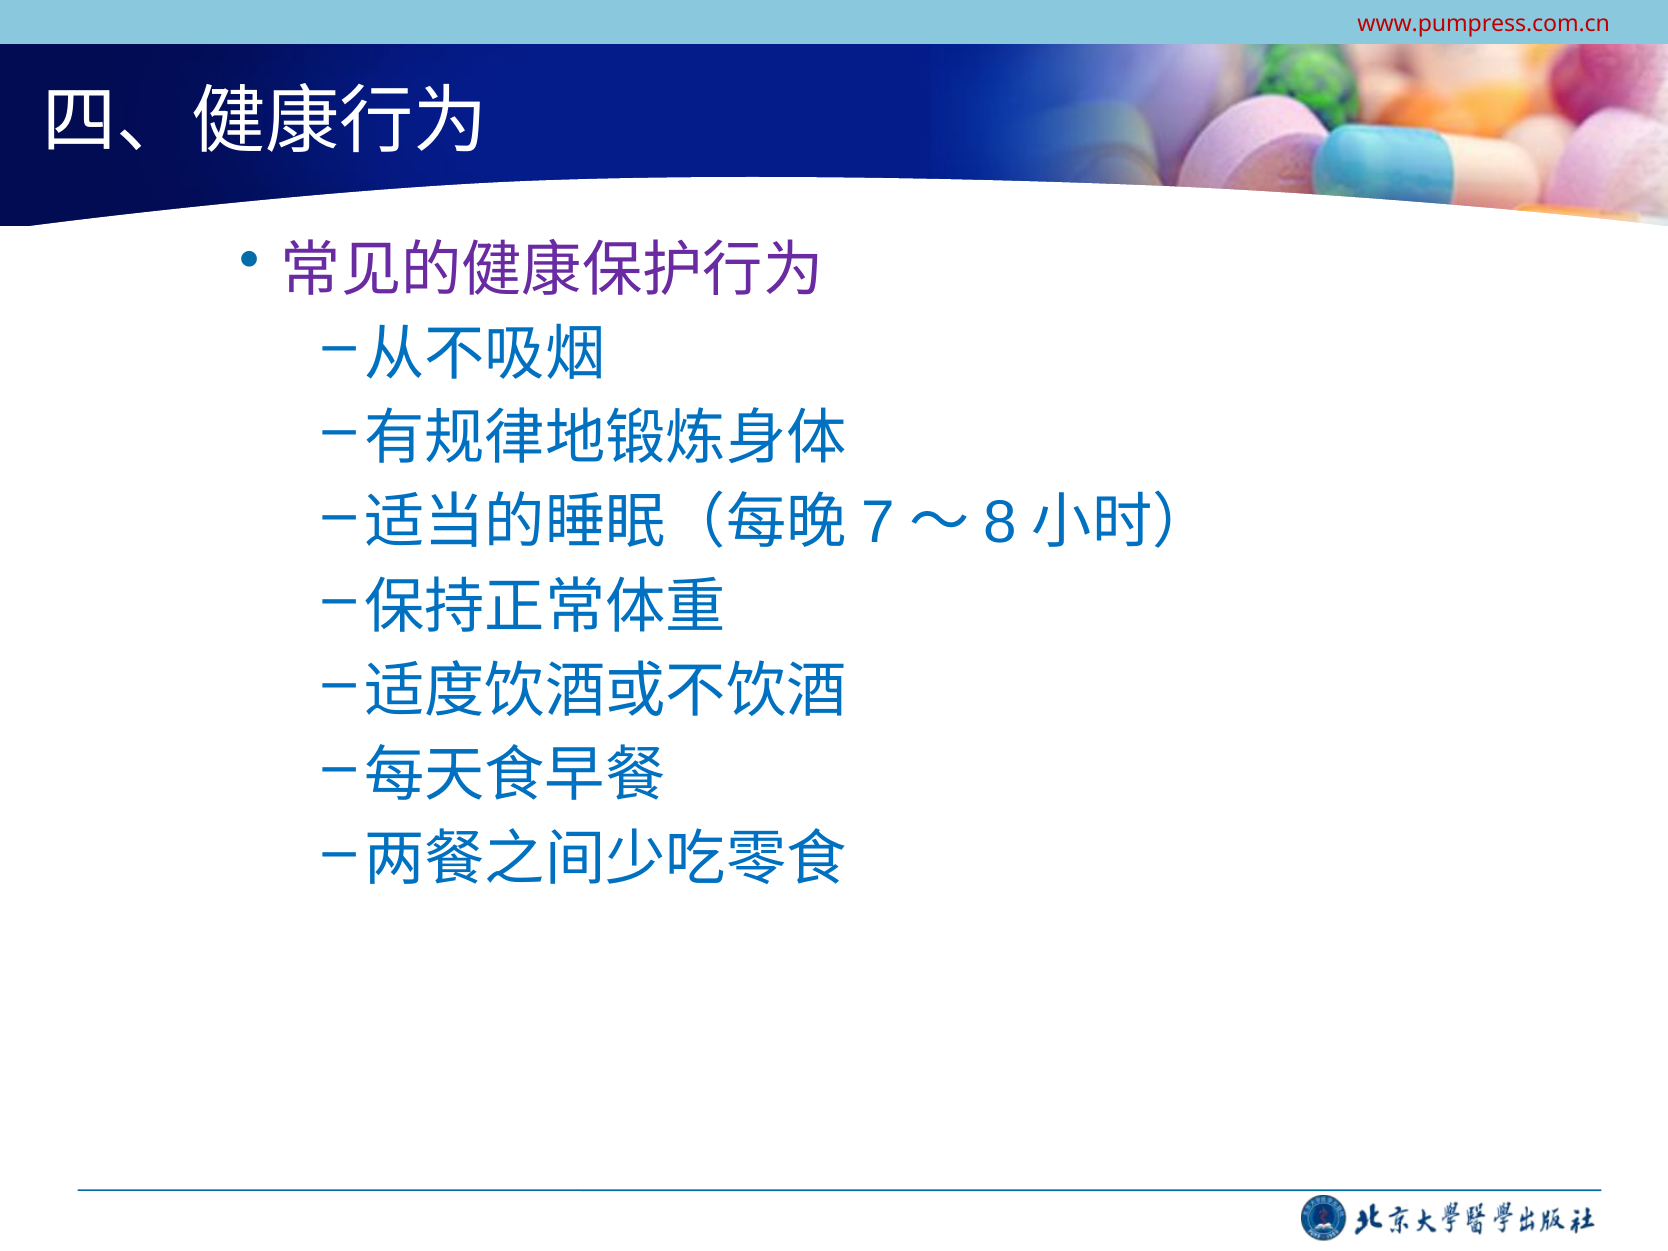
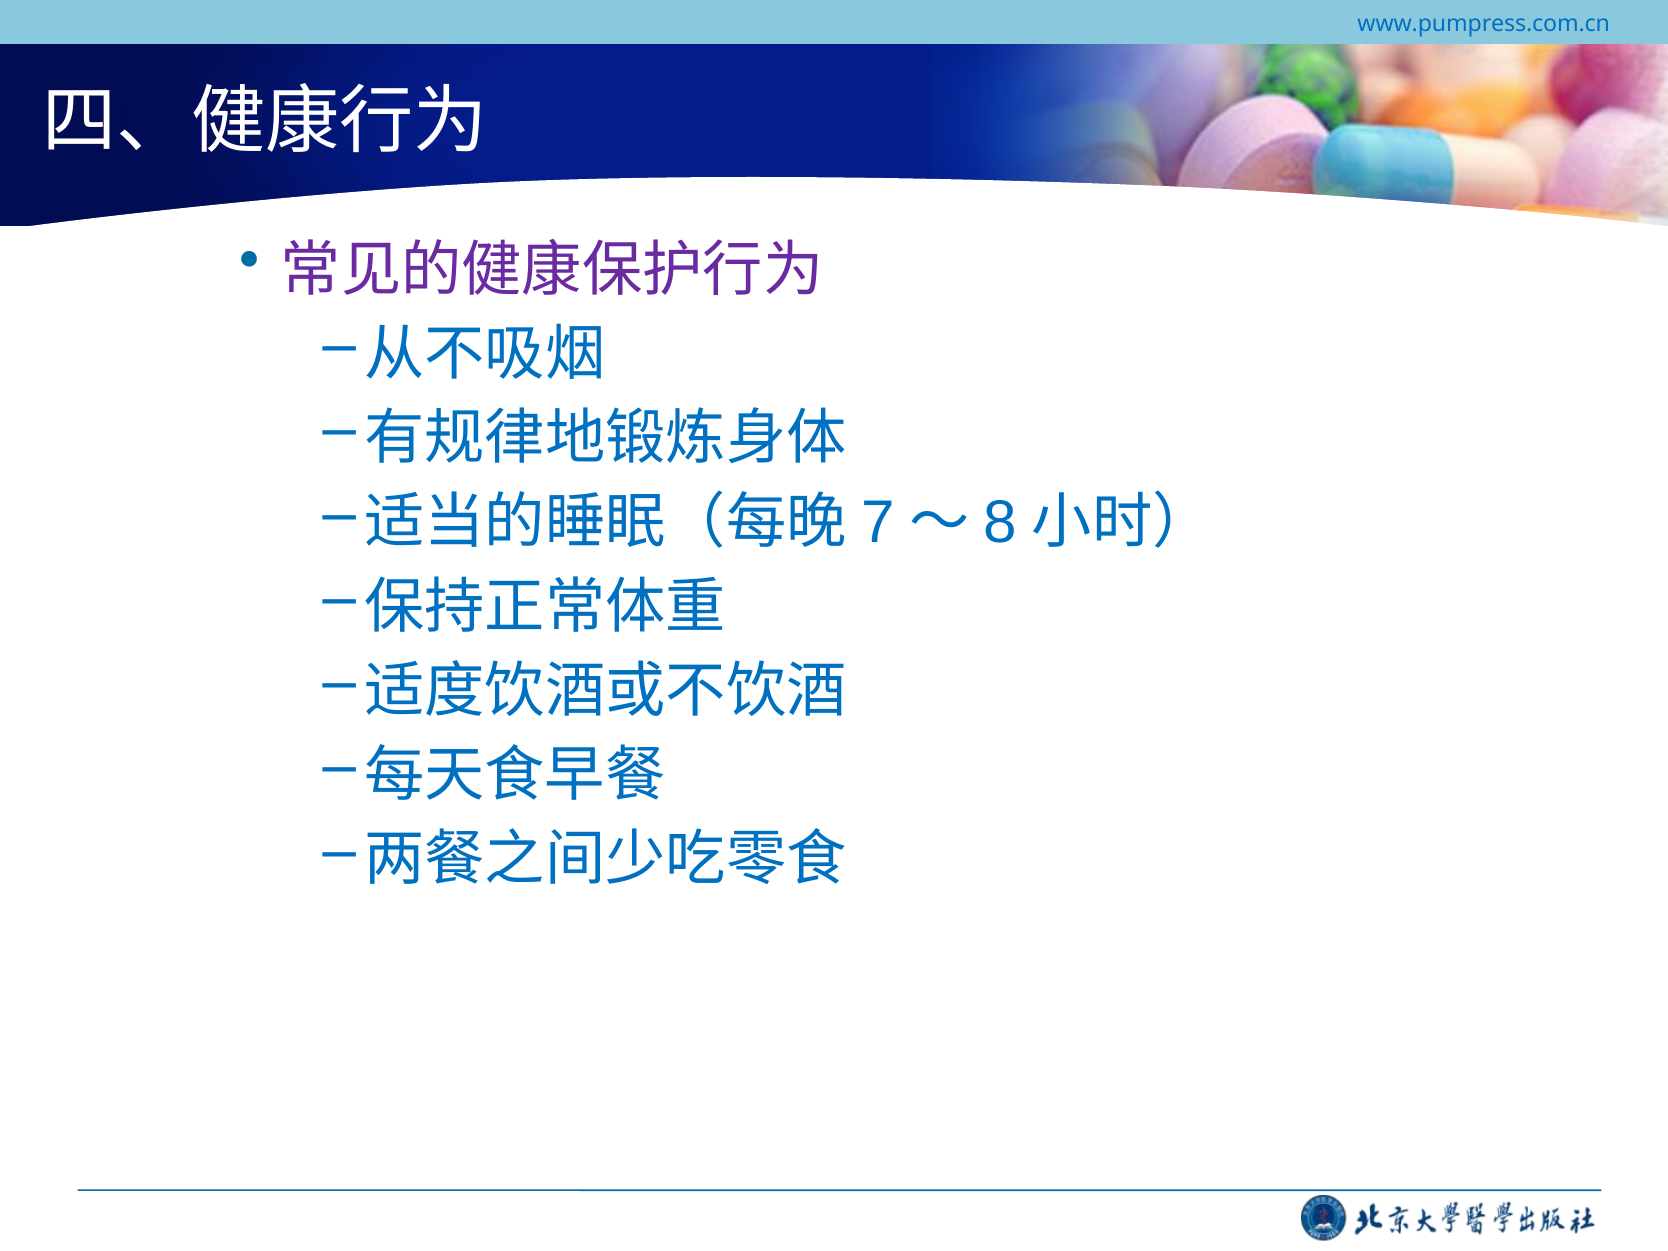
www.pumpress.com.cn colour: red -> blue
